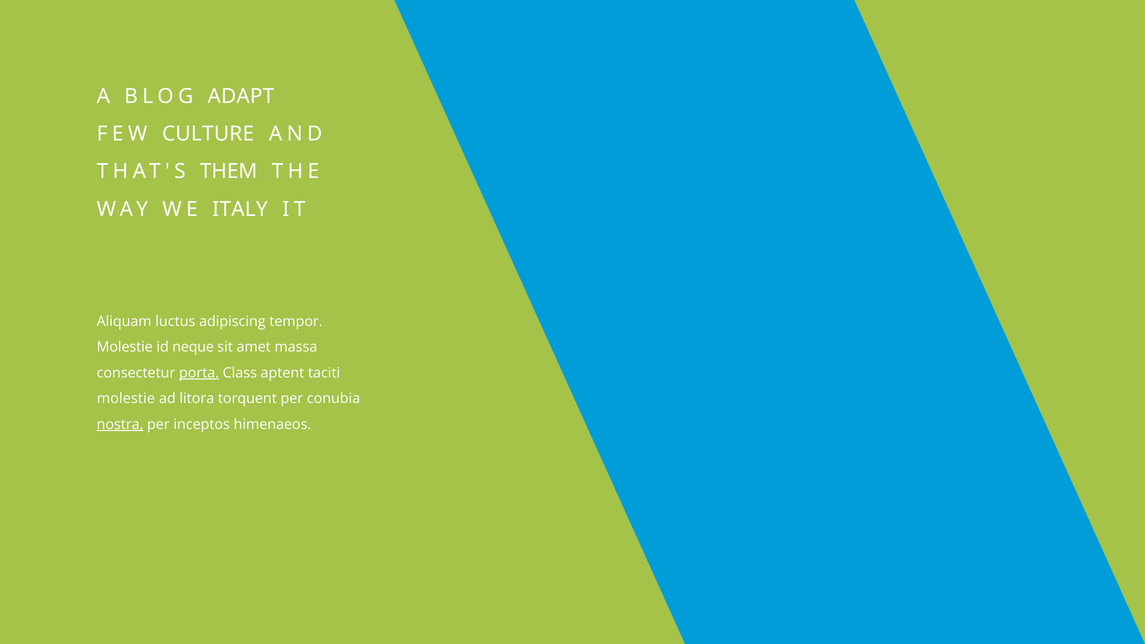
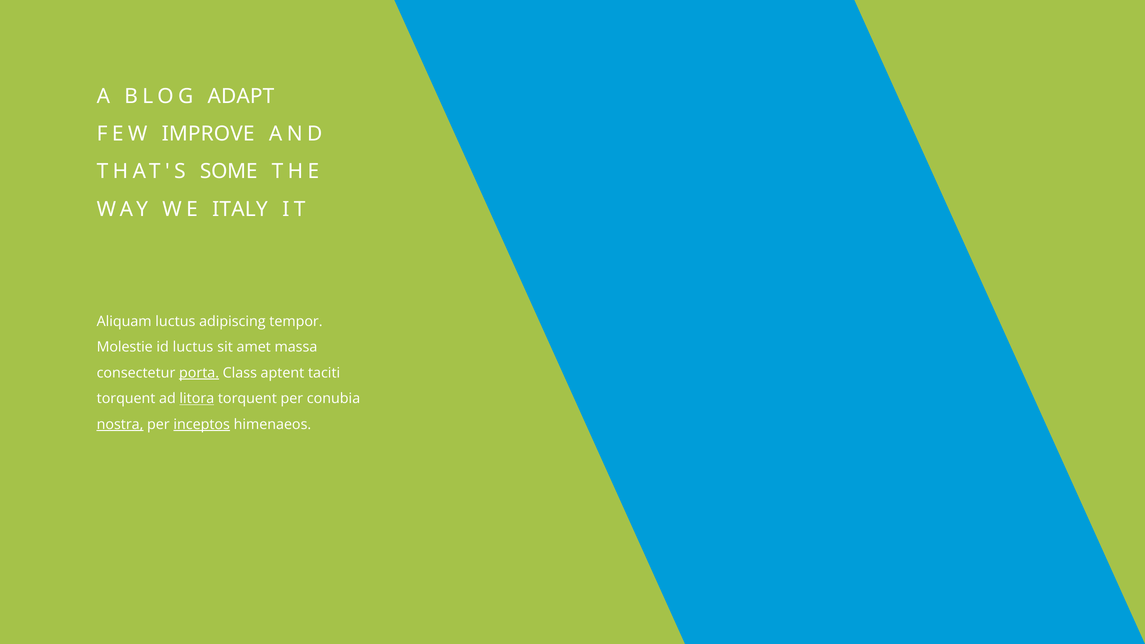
CULTURE: CULTURE -> IMPROVE
THEM: THEM -> SOME
id neque: neque -> luctus
molestie at (126, 399): molestie -> torquent
litora underline: none -> present
inceptos underline: none -> present
